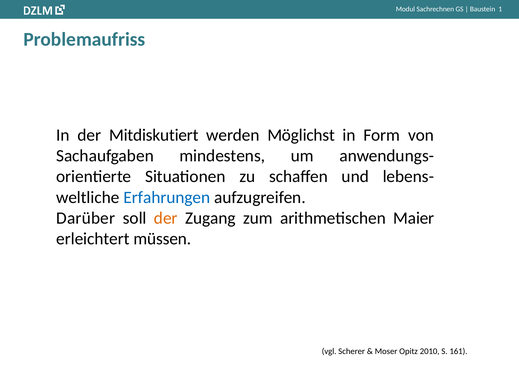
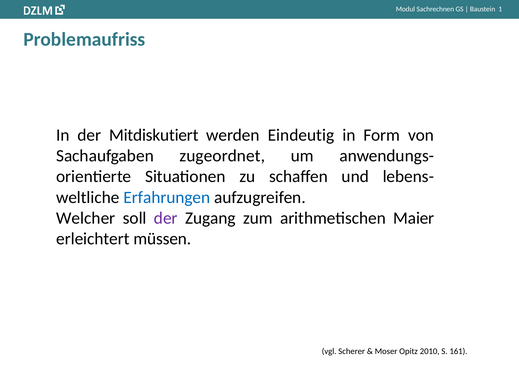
Möglichst: Möglichst -> Eindeutig
mindestens: mindestens -> zugeordnet
Darüber: Darüber -> Welcher
der at (166, 218) colour: orange -> purple
